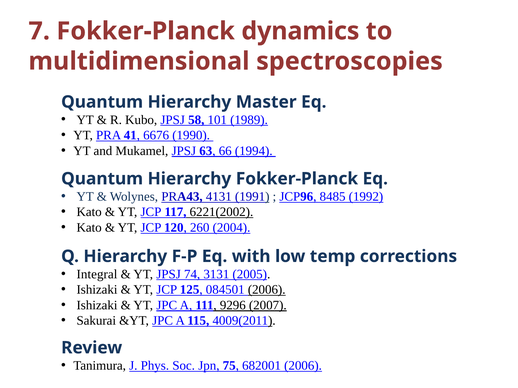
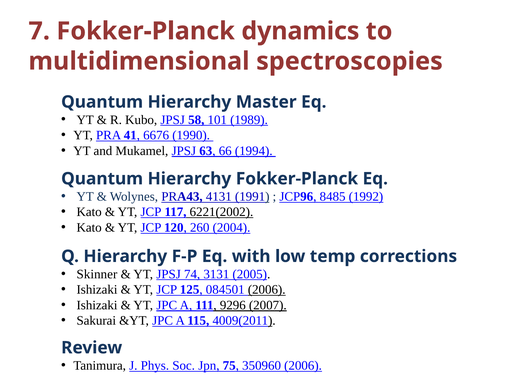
Integral: Integral -> Skinner
682001: 682001 -> 350960
